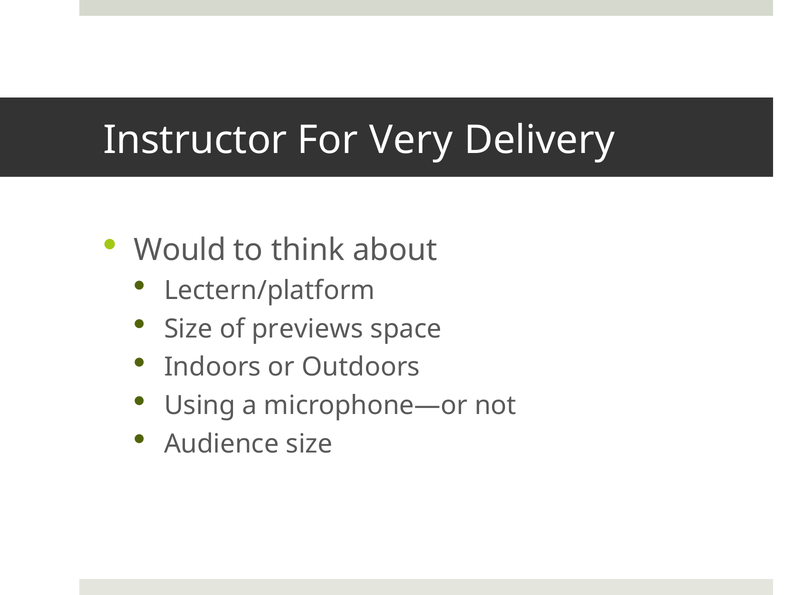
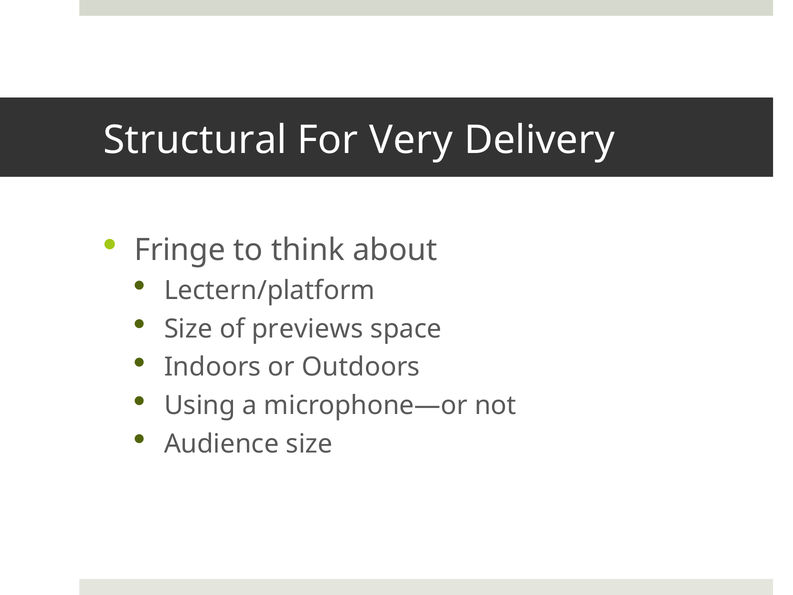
Instructor: Instructor -> Structural
Would: Would -> Fringe
